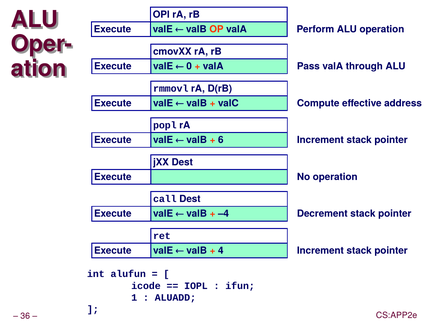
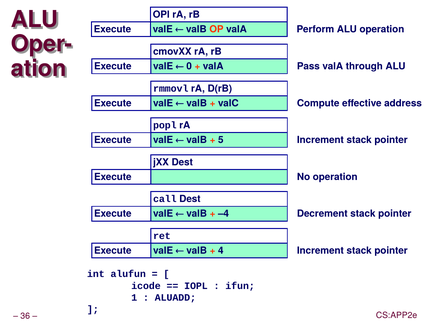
6: 6 -> 5
